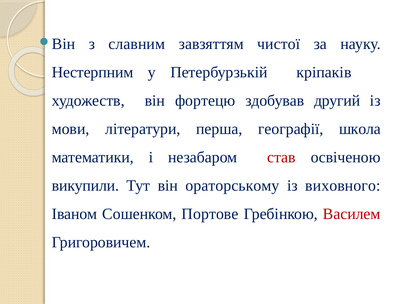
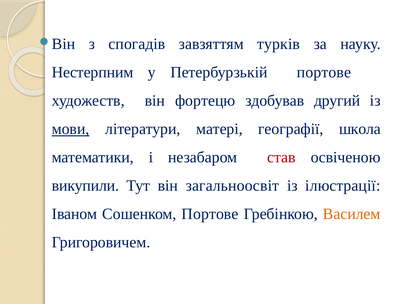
славним: славним -> спогадів
чистої: чистої -> турків
Петербурзькій кріпаків: кріпаків -> портове
мови underline: none -> present
перша: перша -> матері
ораторському: ораторському -> загальноосвіт
виховного: виховного -> ілюстрації
Василем colour: red -> orange
